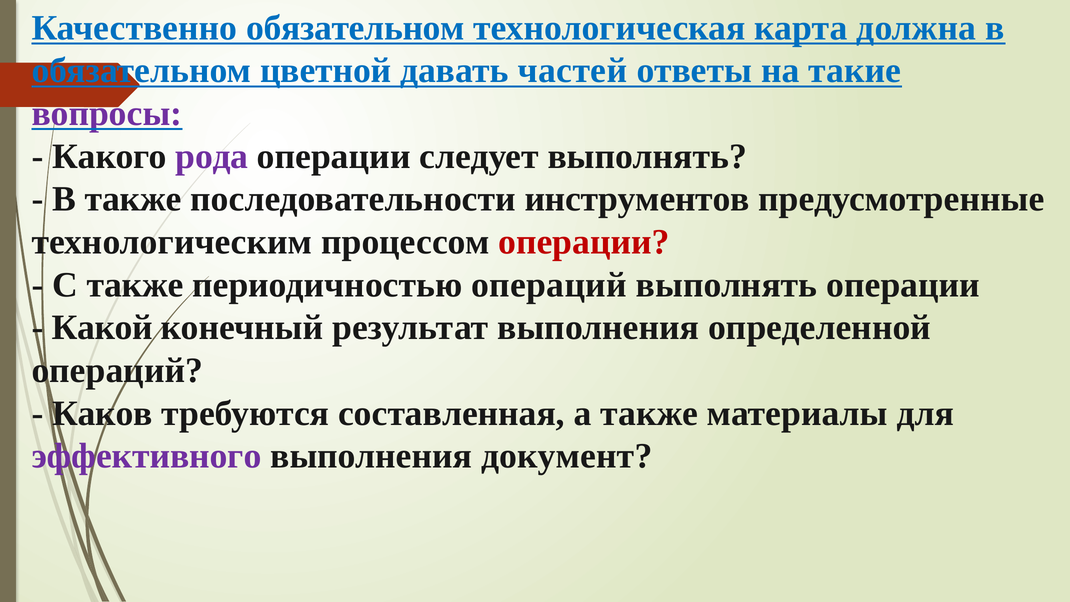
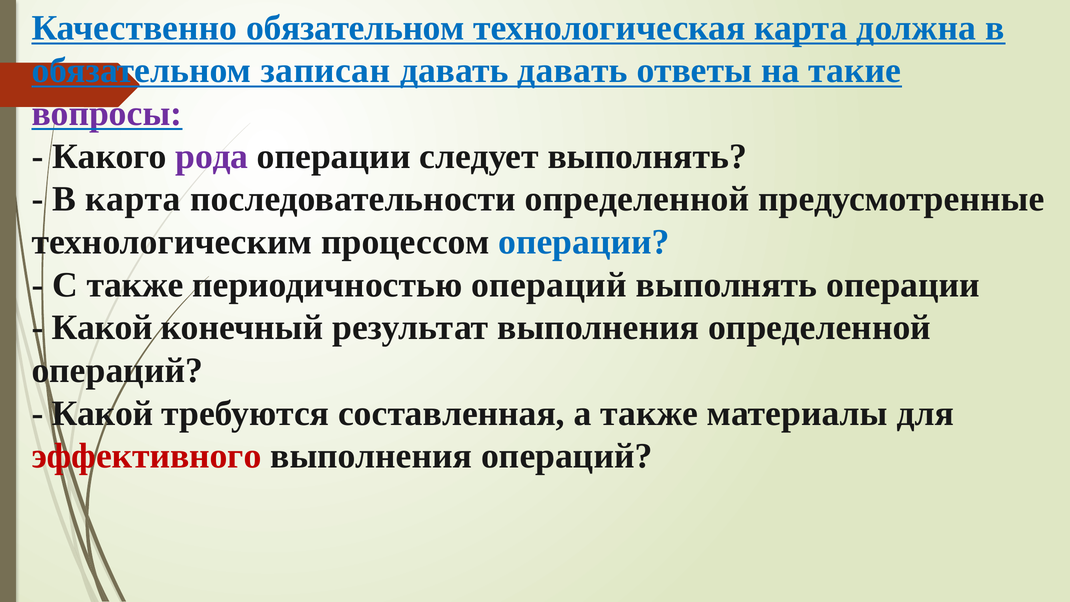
цветной: цветной -> записан
давать частей: частей -> давать
В также: также -> карта
последовательности инструментов: инструментов -> определенной
операции at (584, 242) colour: red -> blue
Каков at (102, 413): Каков -> Какой
эффективного colour: purple -> red
выполнения документ: документ -> операций
